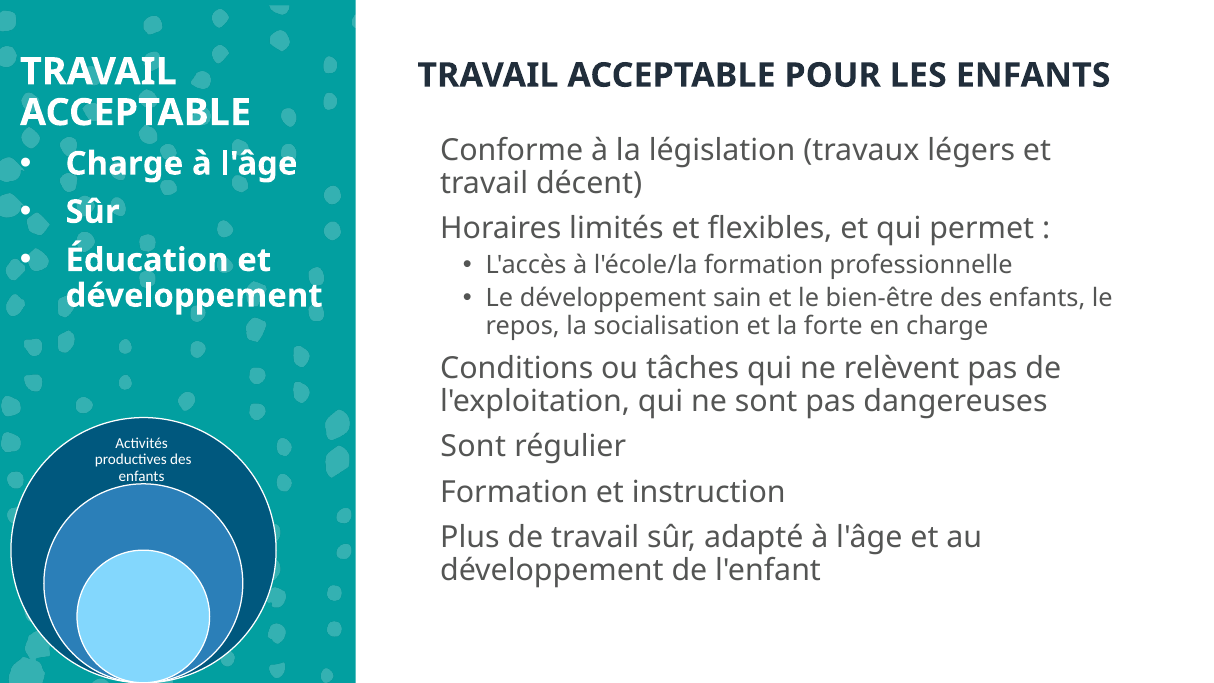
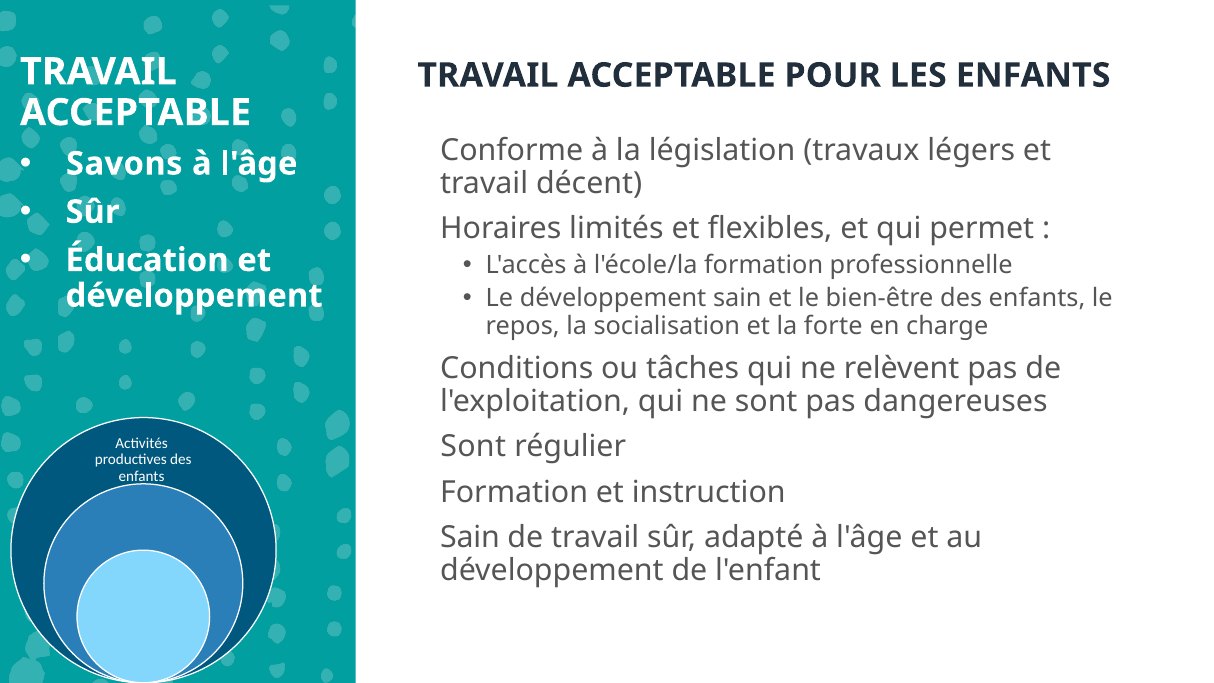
Charge at (124, 164): Charge -> Savons
Plus at (470, 538): Plus -> Sain
